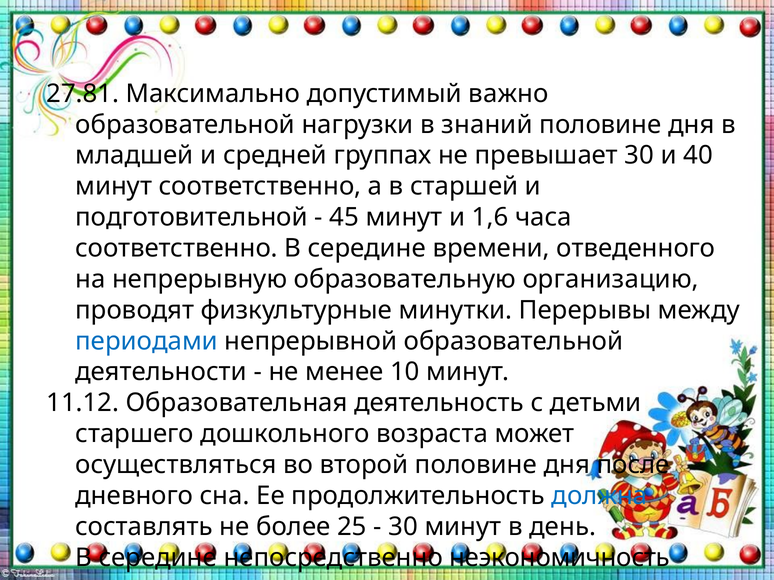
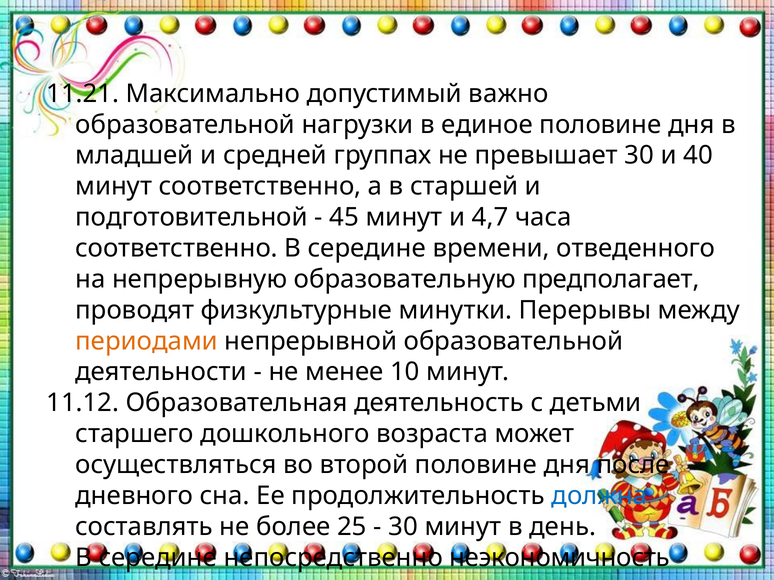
27.81: 27.81 -> 11.21
знаний: знаний -> единое
1,6: 1,6 -> 4,7
организацию: организацию -> предполагает
периодами colour: blue -> orange
